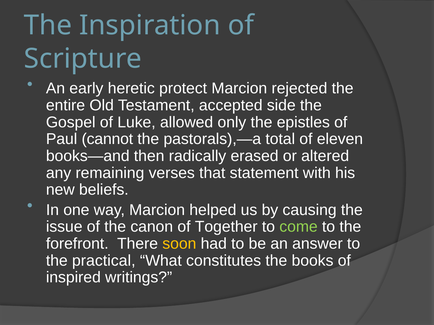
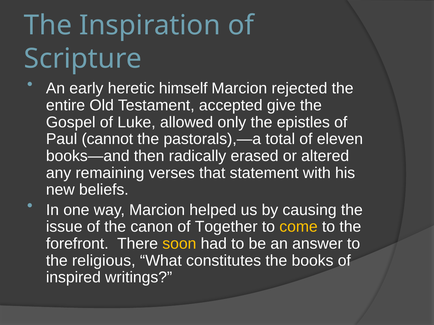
protect: protect -> himself
side: side -> give
come colour: light green -> yellow
practical: practical -> religious
